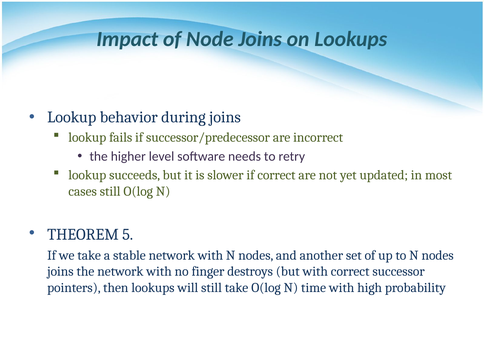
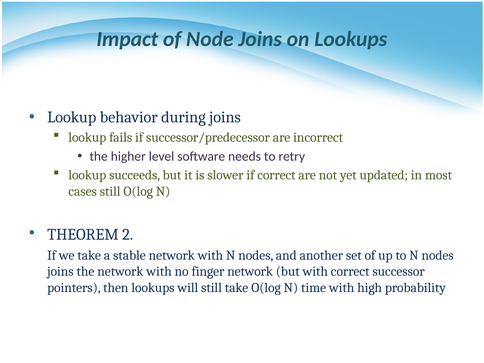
5: 5 -> 2
finger destroys: destroys -> network
